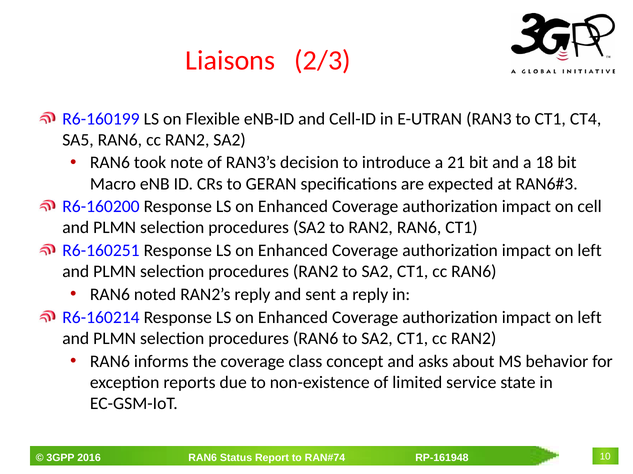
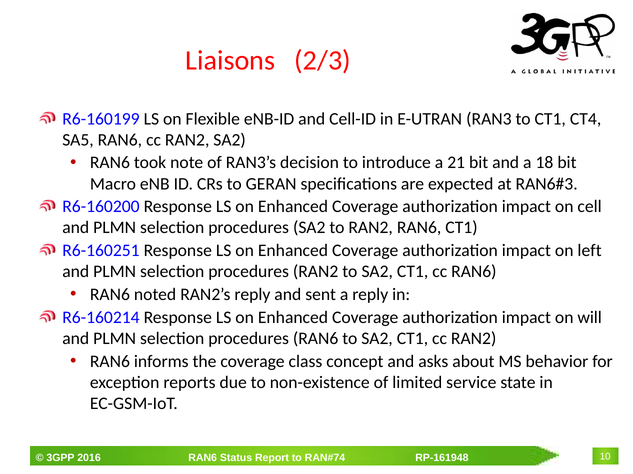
left at (590, 318): left -> will
